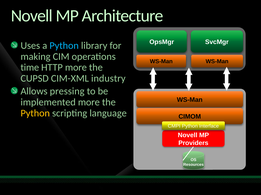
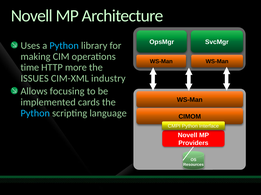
CUPSD: CUPSD -> ISSUES
pressing: pressing -> focusing
implemented more: more -> cards
Python at (35, 114) colour: yellow -> light blue
